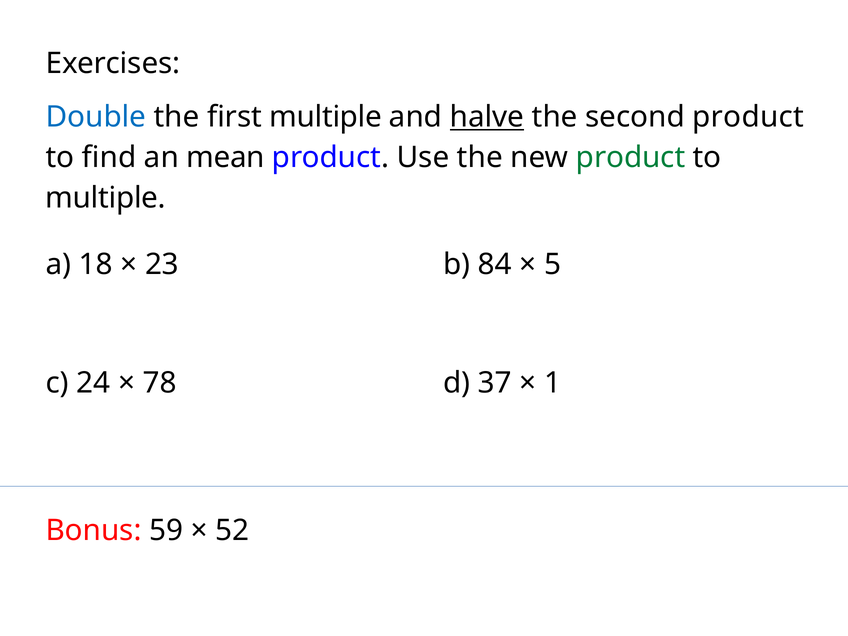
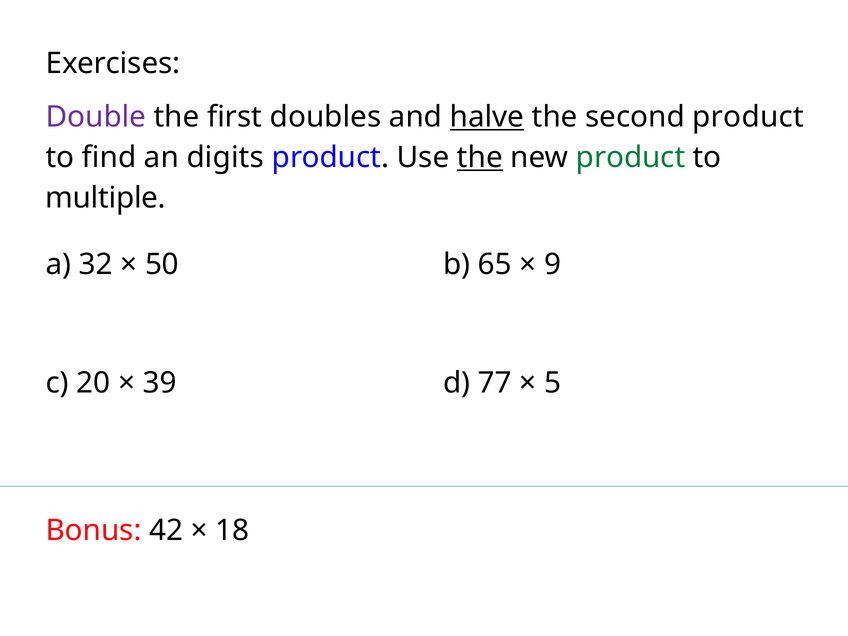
Double colour: blue -> purple
first multiple: multiple -> doubles
mean: mean -> digits
the at (480, 158) underline: none -> present
18: 18 -> 32
23: 23 -> 50
84: 84 -> 65
5: 5 -> 9
24: 24 -> 20
78: 78 -> 39
37: 37 -> 77
1: 1 -> 5
59: 59 -> 42
52: 52 -> 18
